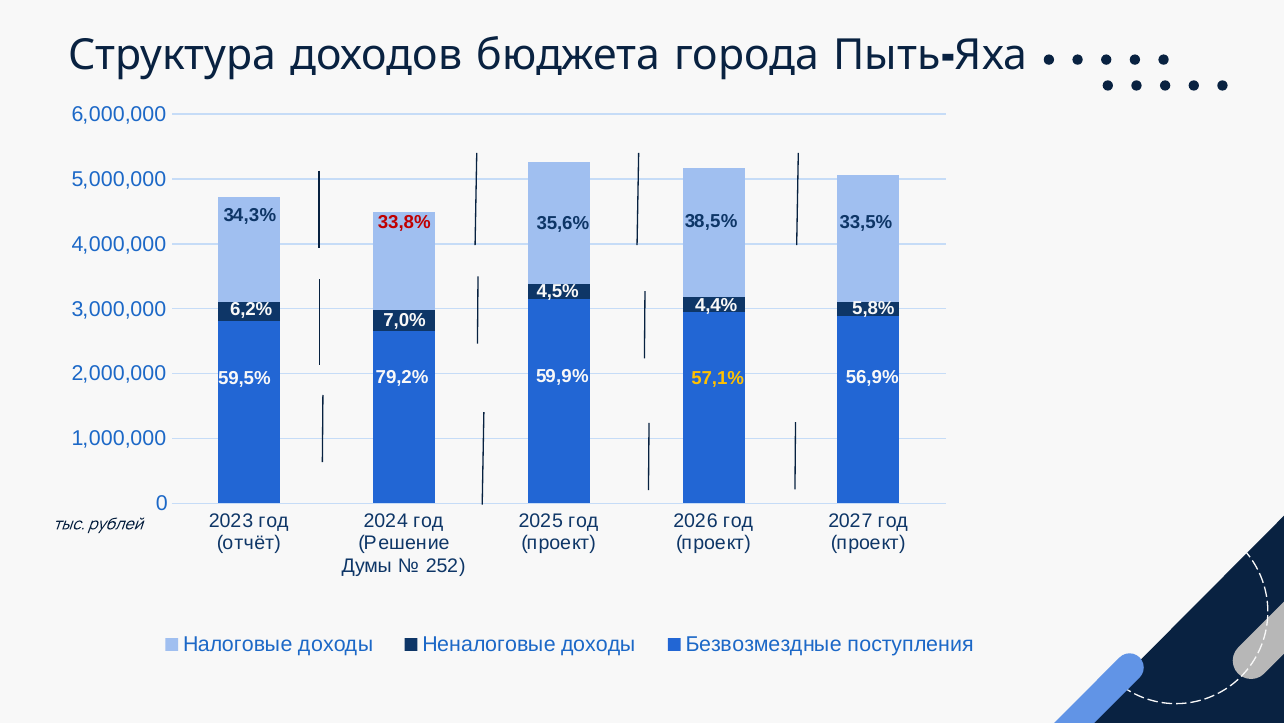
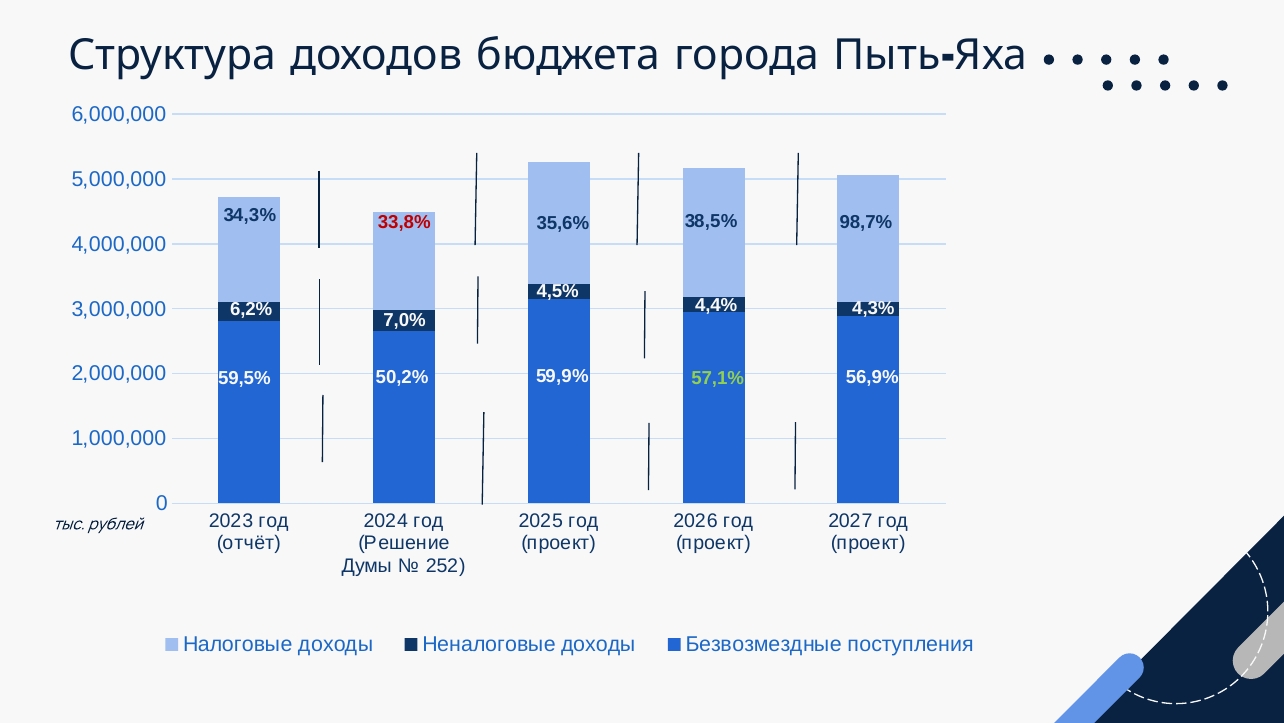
33,5%: 33,5% -> 98,7%
5,8%: 5,8% -> 4,3%
79,2%: 79,2% -> 50,2%
57,1% colour: yellow -> light green
